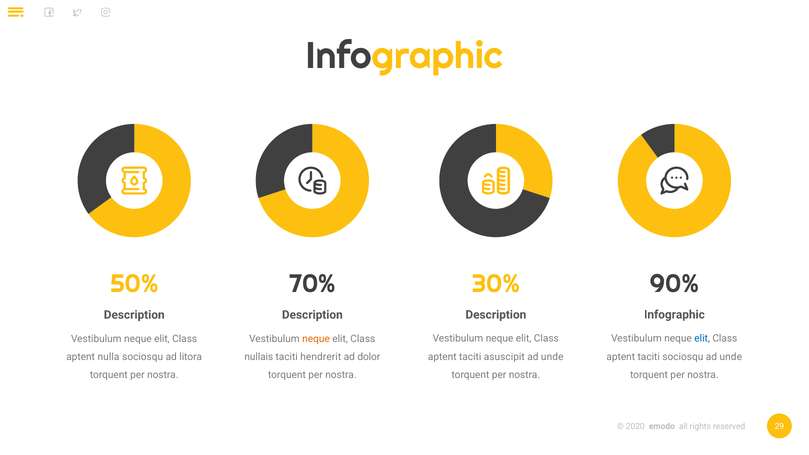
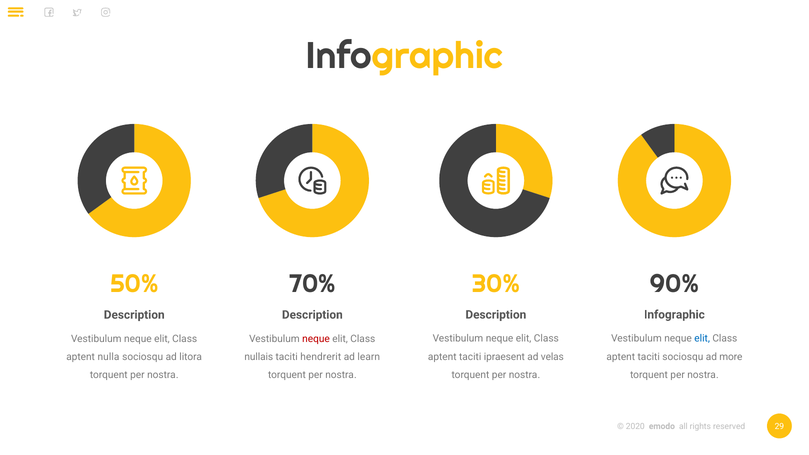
neque at (316, 339) colour: orange -> red
sociosqu ad unde: unde -> more
asuscipit: asuscipit -> ipraesent
unde at (552, 357): unde -> velas
dolor: dolor -> learn
